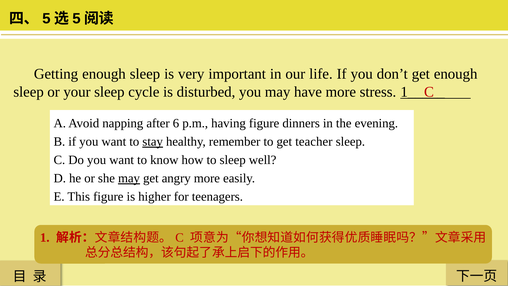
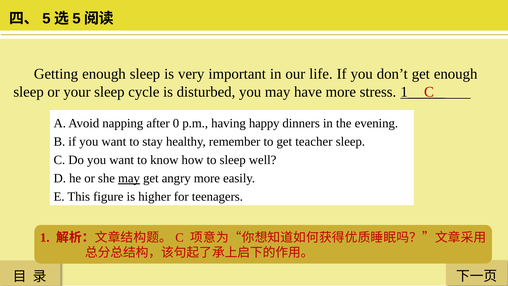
6: 6 -> 0
having figure: figure -> happy
stay underline: present -> none
